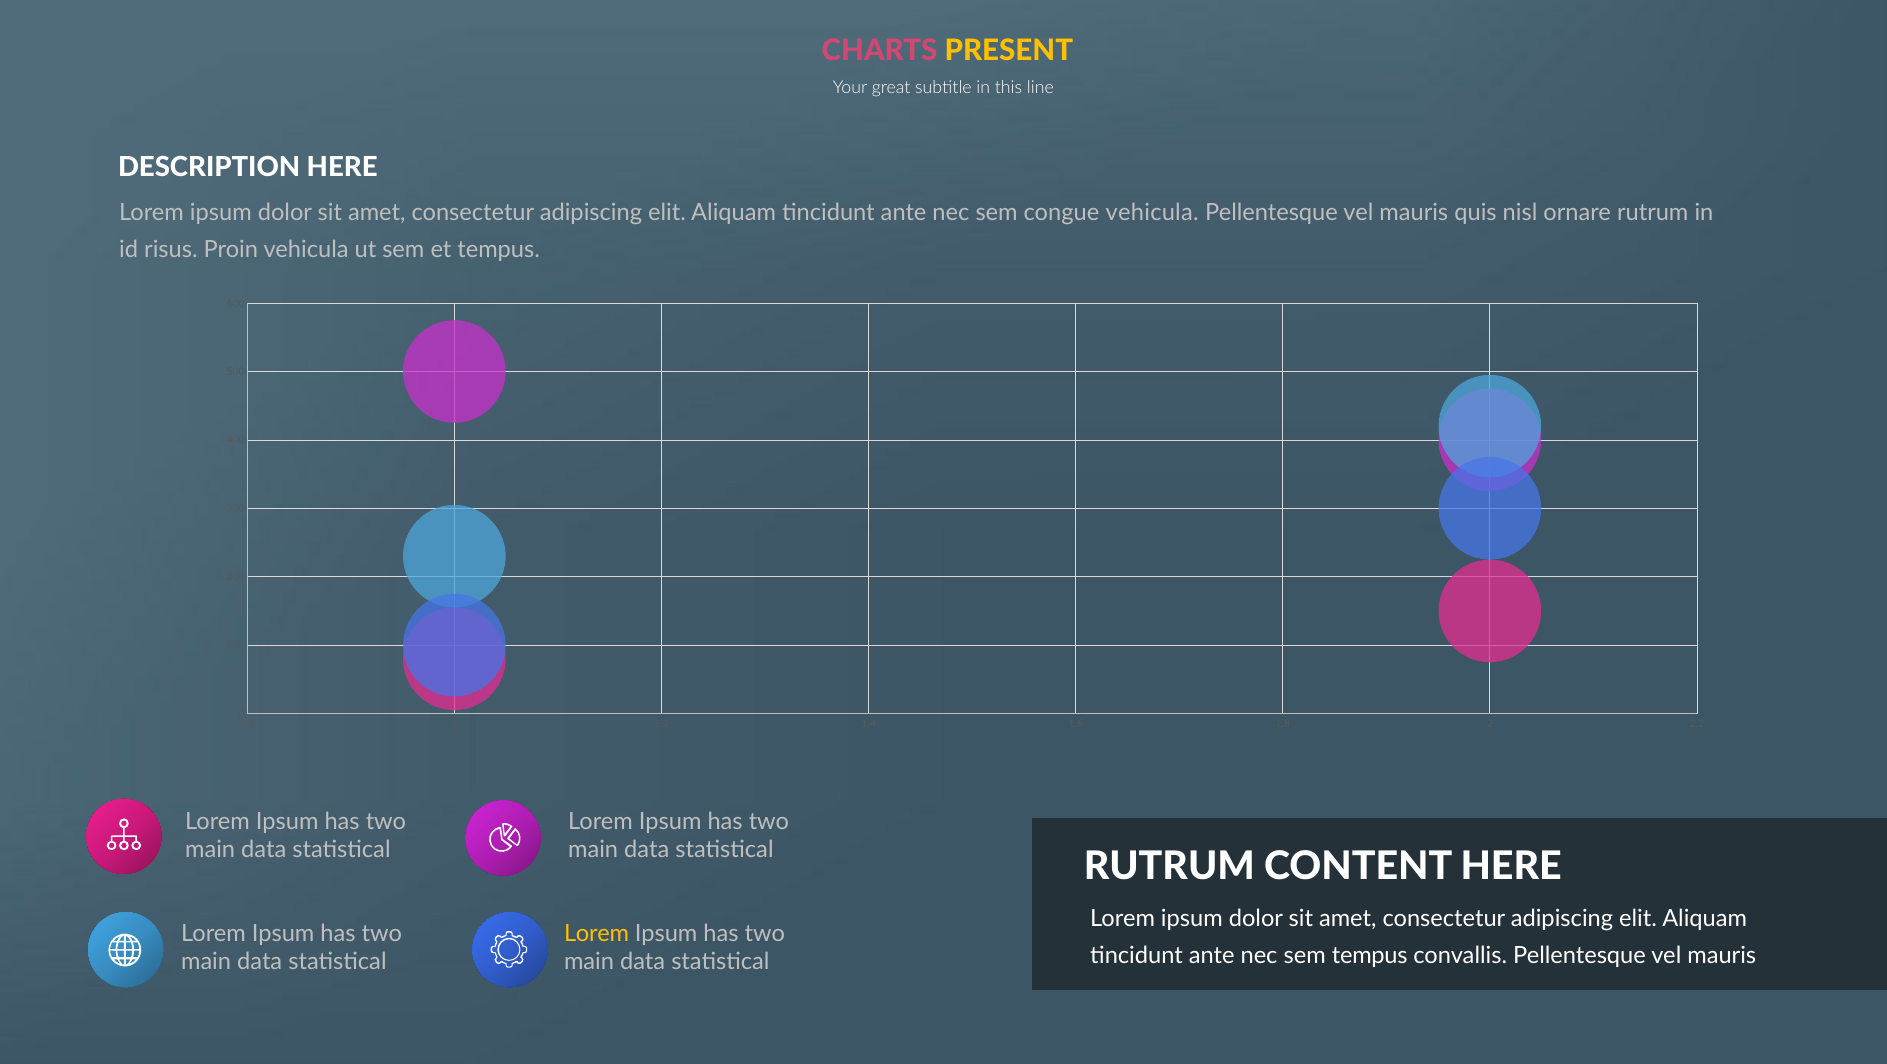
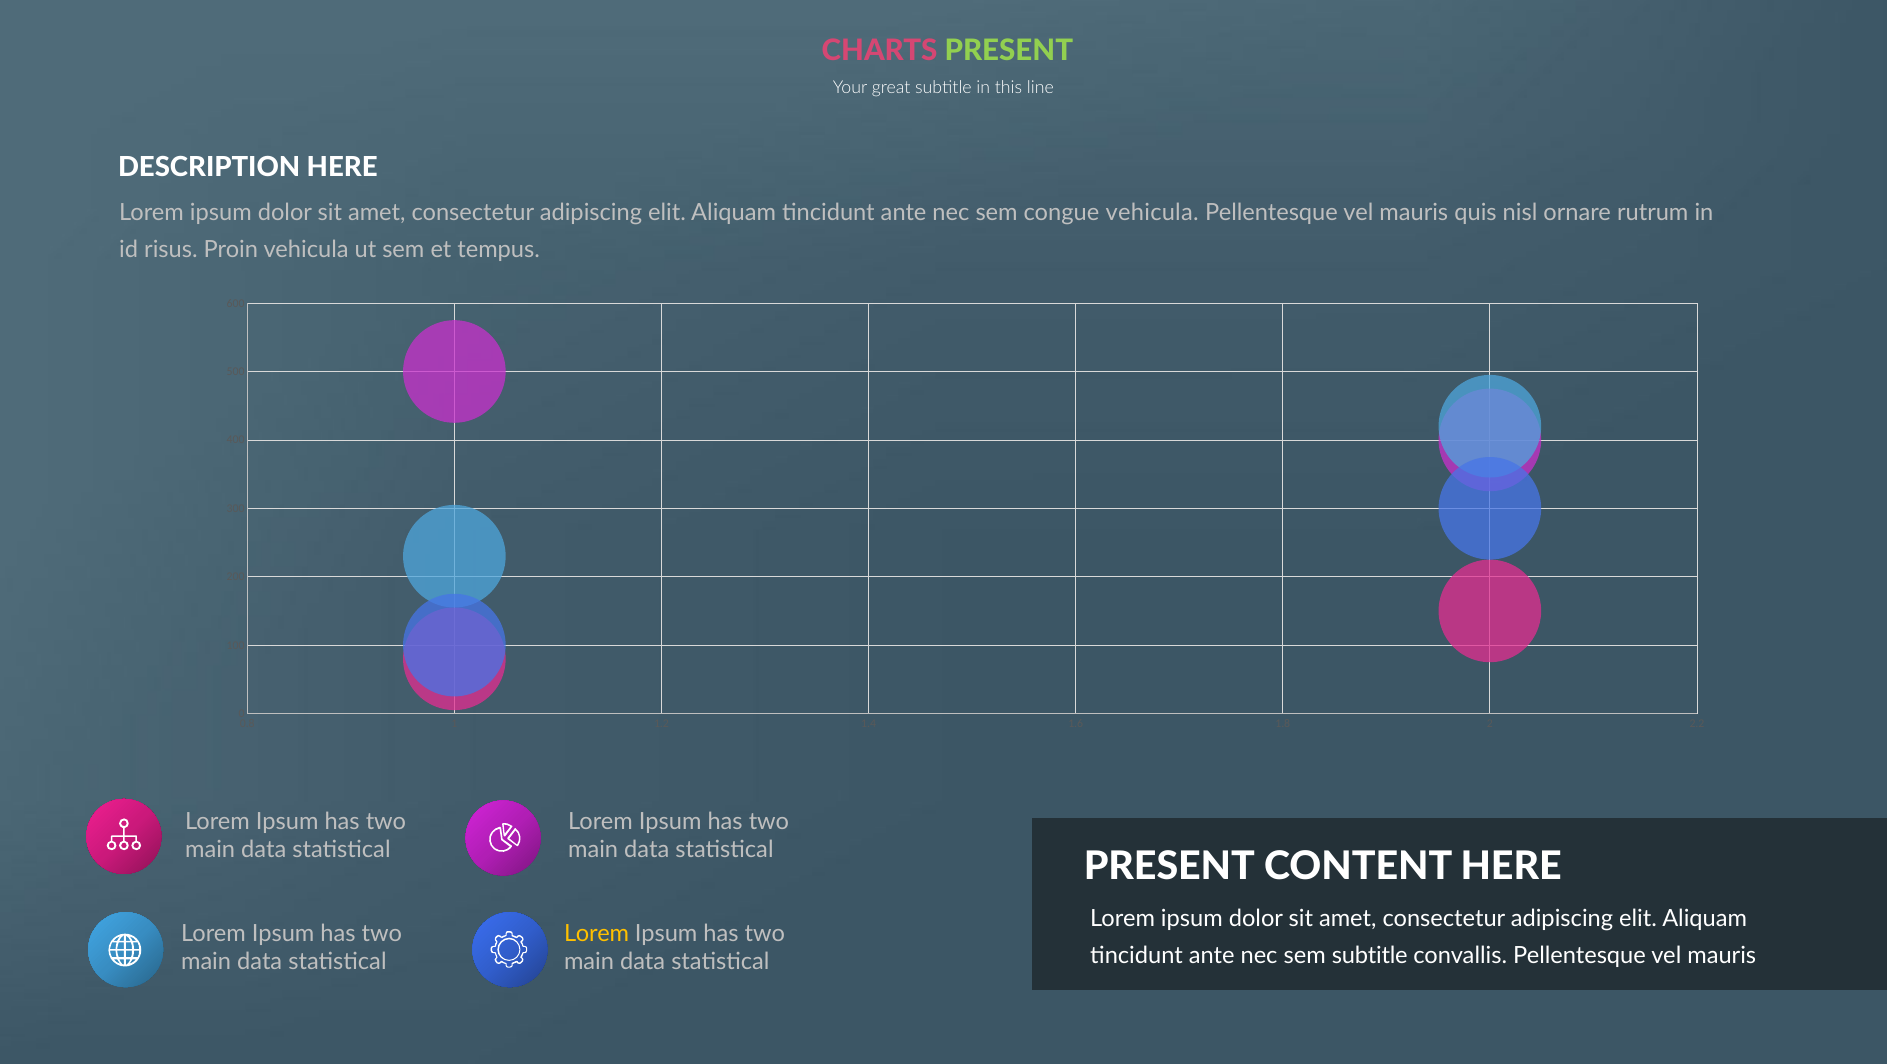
PRESENT at (1009, 51) colour: yellow -> light green
RUTRUM at (1169, 866): RUTRUM -> PRESENT
sem tempus: tempus -> subtitle
